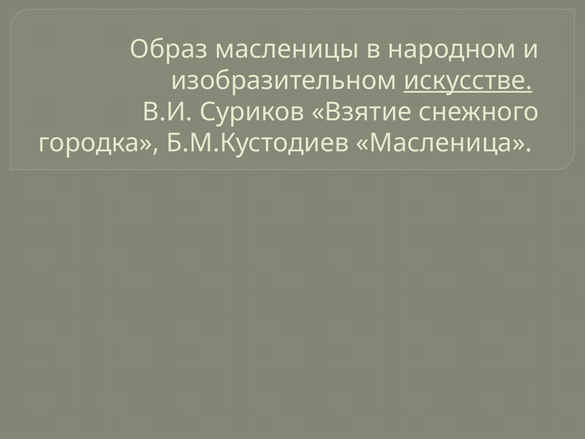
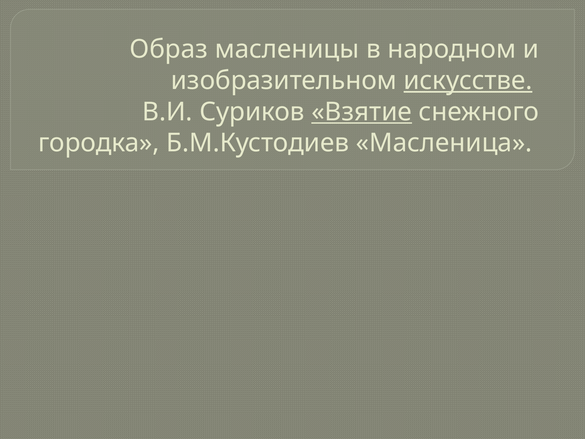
Взятие underline: none -> present
